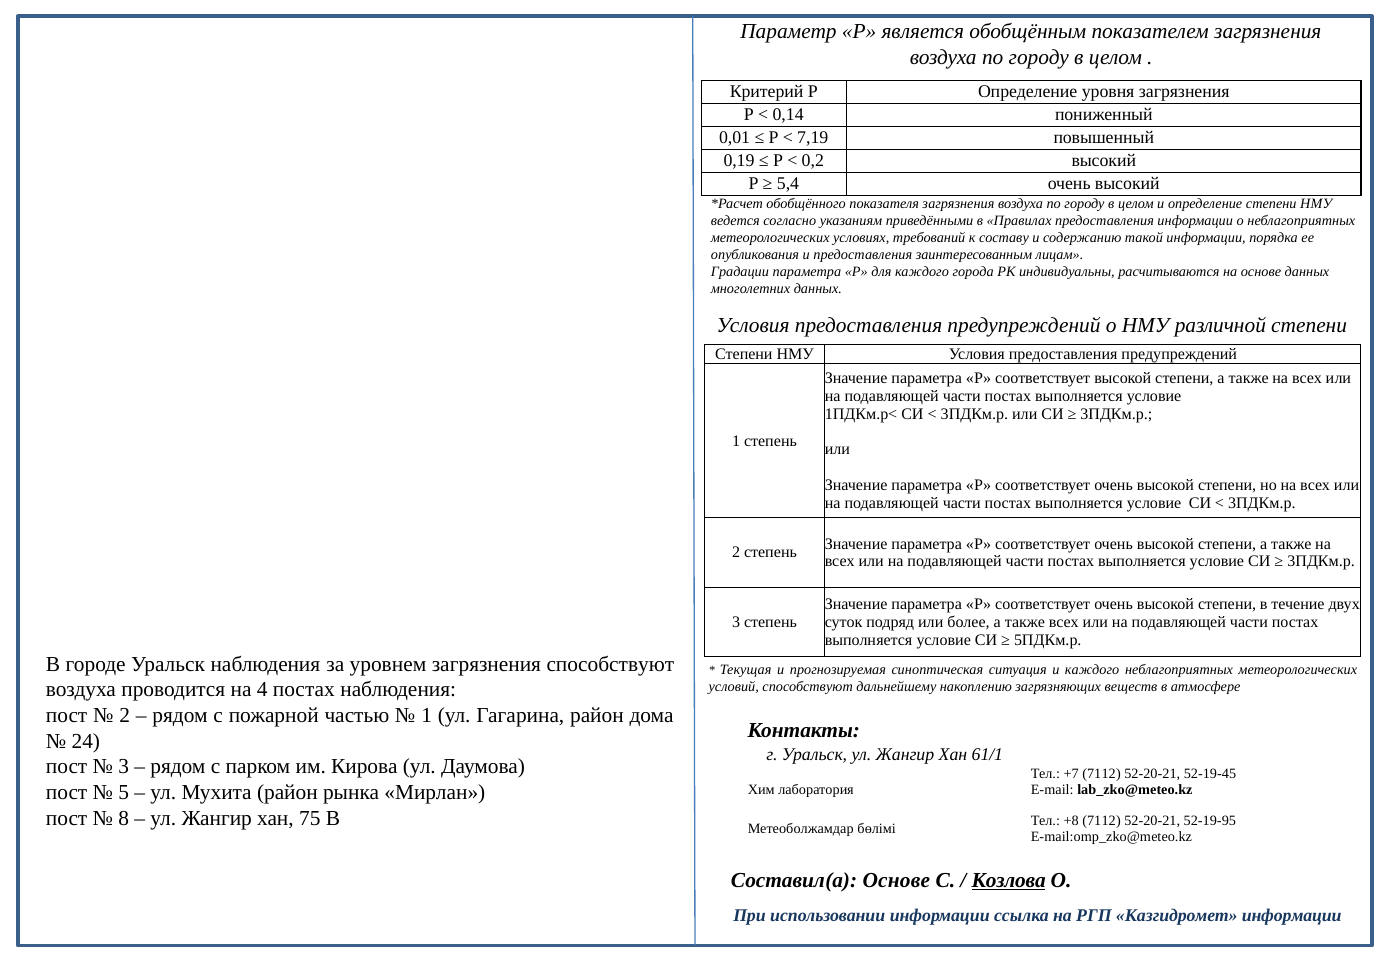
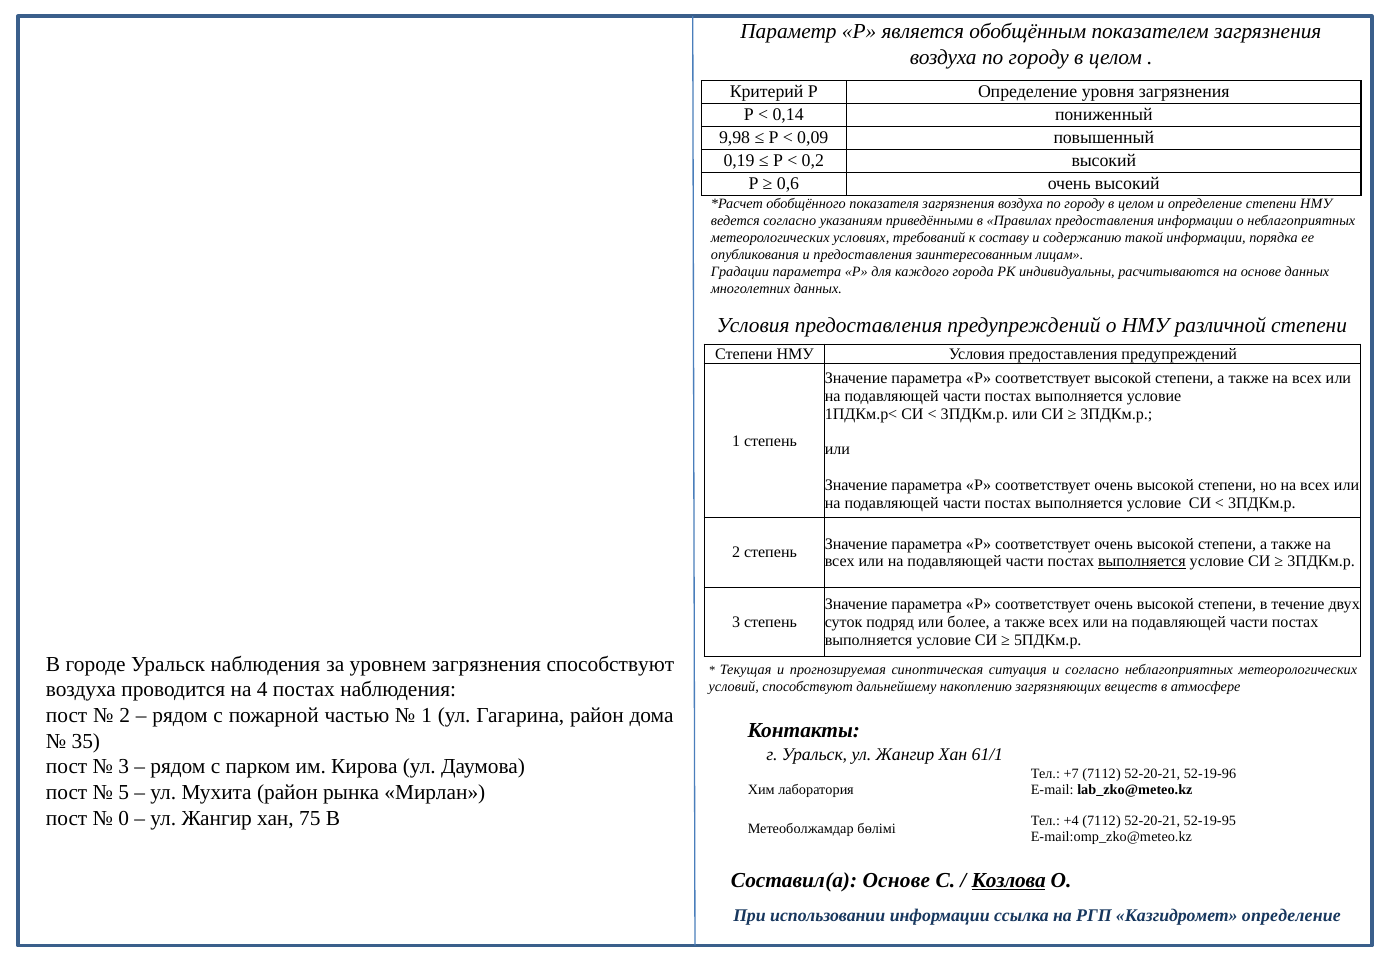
0,01: 0,01 -> 9,98
7,19: 7,19 -> 0,09
5,4: 5,4 -> 0,6
выполняется at (1142, 562) underline: none -> present
и каждого: каждого -> согласно
24: 24 -> 35
52-19-45: 52-19-45 -> 52-19-96
8: 8 -> 0
+8: +8 -> +4
Казгидромет информации: информации -> определение
